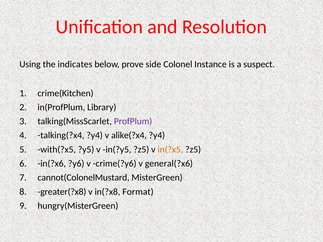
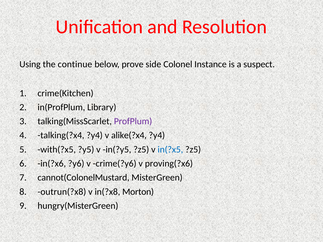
indicates: indicates -> continue
in(?x5 colour: orange -> blue
general(?x6: general(?x6 -> proving(?x6
greater(?x8: greater(?x8 -> outrun(?x8
Format: Format -> Morton
